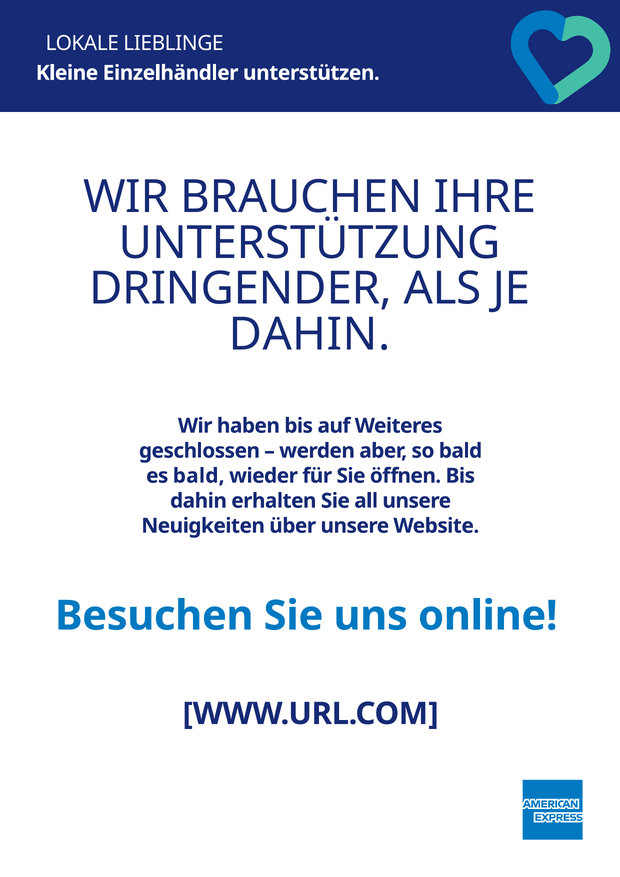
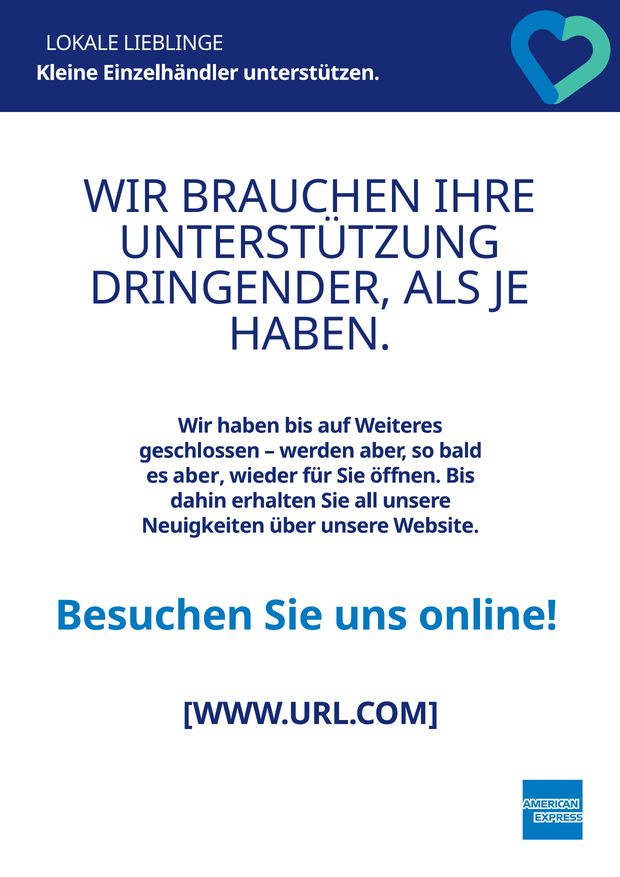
DAHIN at (310, 335): DAHIN -> HABEN
es bald: bald -> aber
